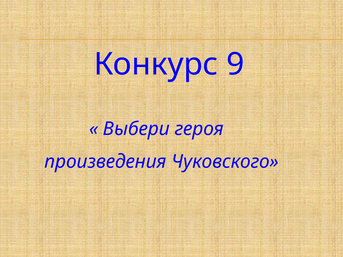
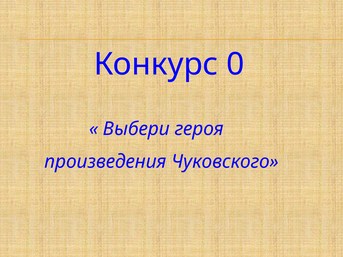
9: 9 -> 0
